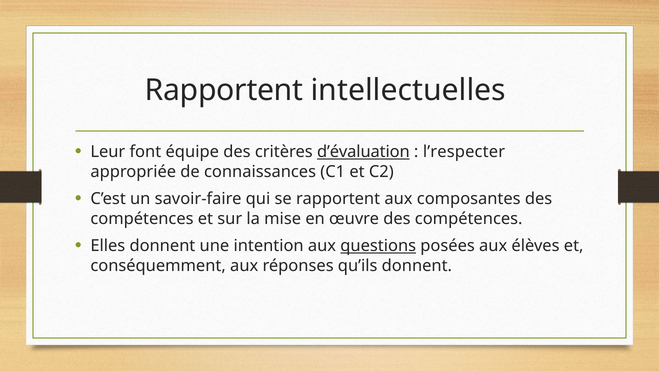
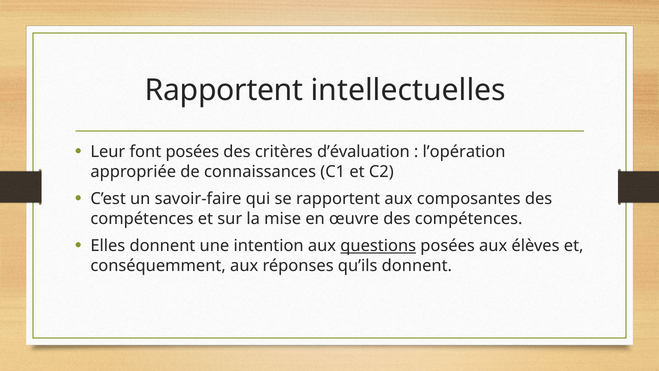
font équipe: équipe -> posées
d’évaluation underline: present -> none
l’respecter: l’respecter -> l’opération
